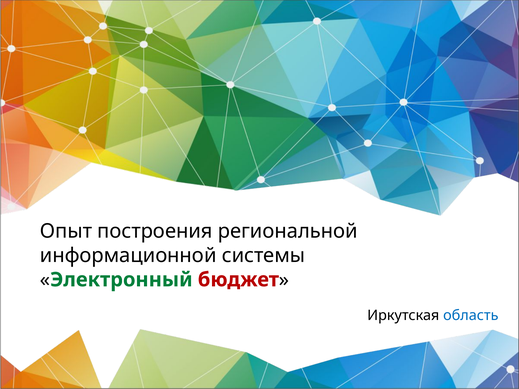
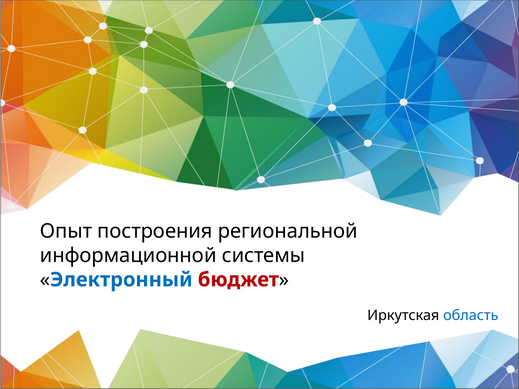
Электронный colour: green -> blue
